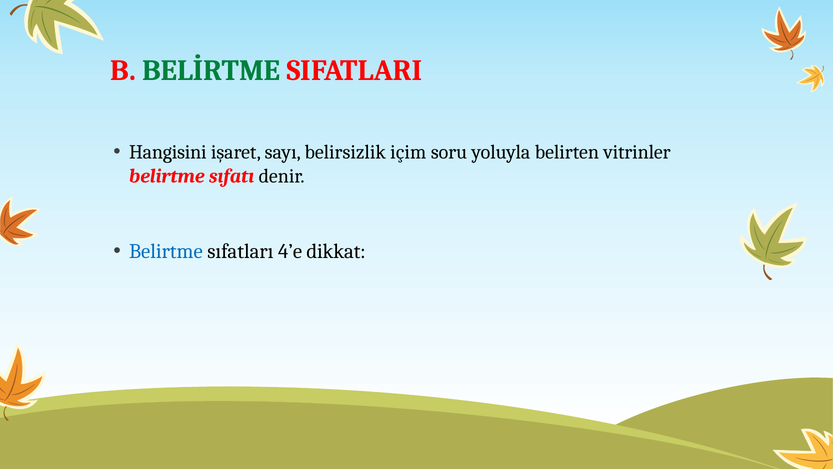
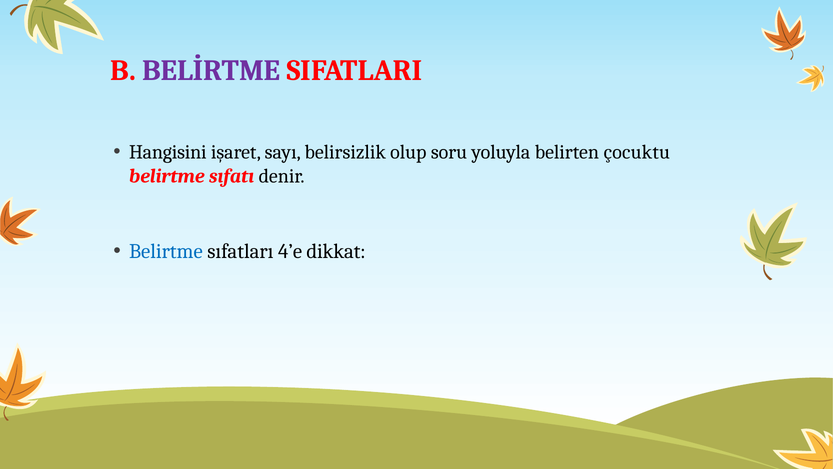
BELİRTME colour: green -> purple
içim: içim -> olup
vitrinler: vitrinler -> çocuktu
